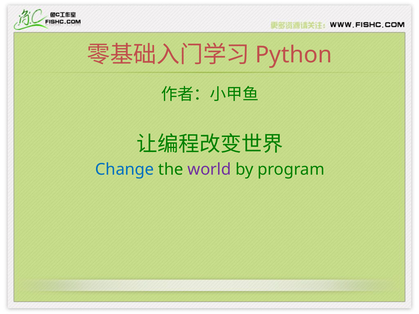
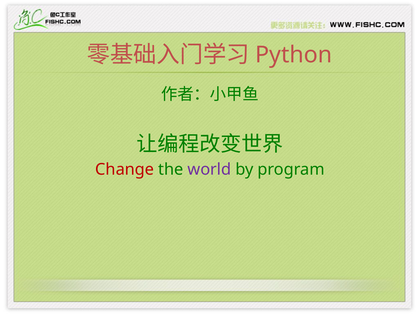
Change colour: blue -> red
